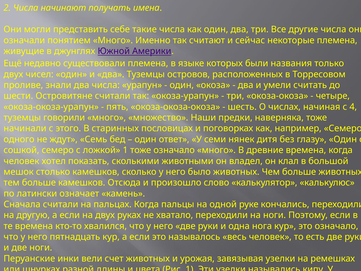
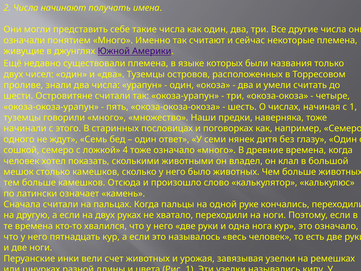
с 4: 4 -> 1
ложкой 1: 1 -> 4
